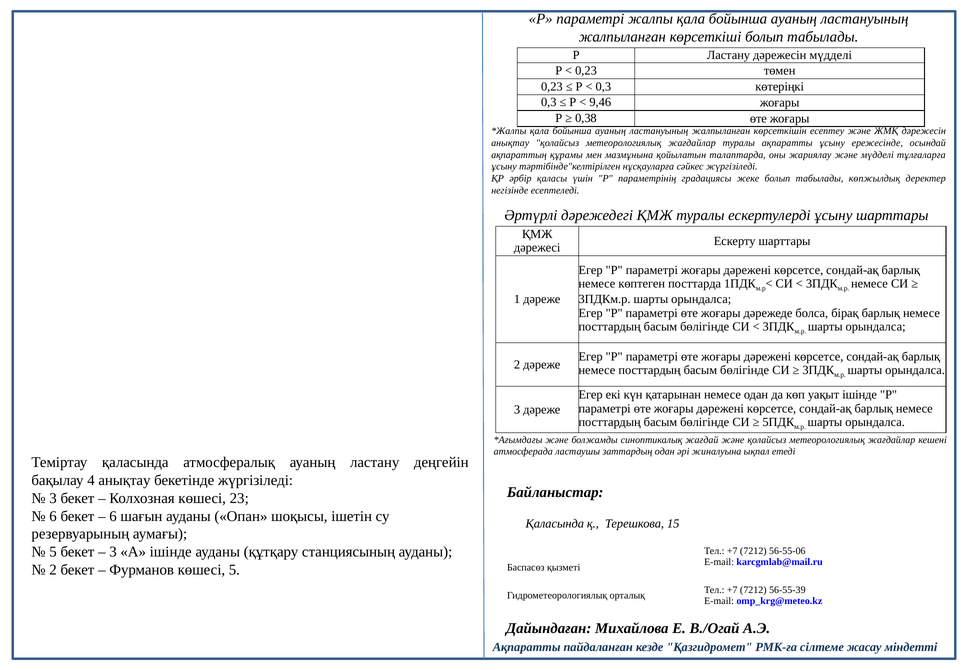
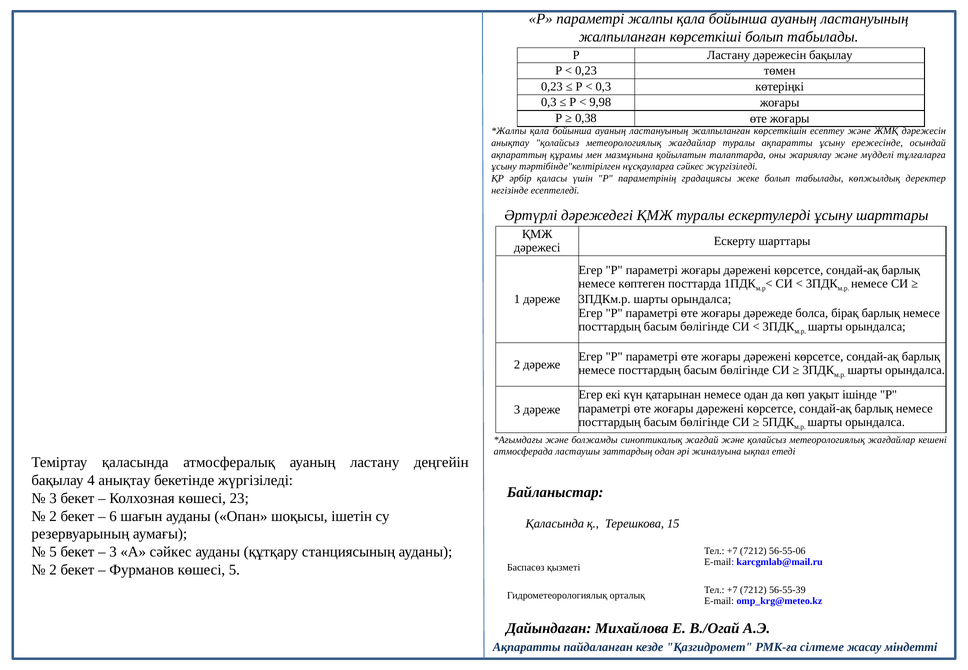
дәрежесін мүдделі: мүдделі -> бақылау
9,46: 9,46 -> 9,98
6 at (53, 516): 6 -> 2
А ішінде: ішінде -> сәйкес
